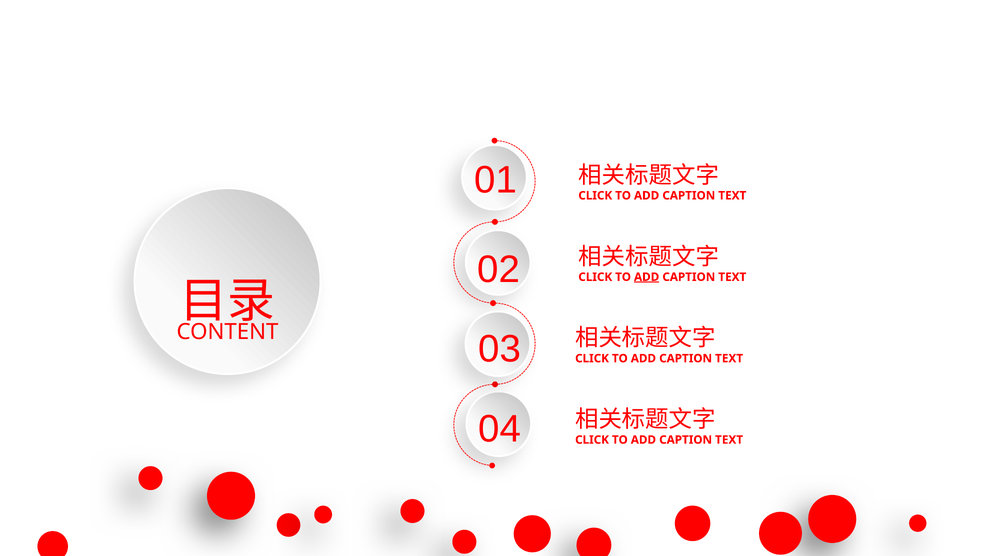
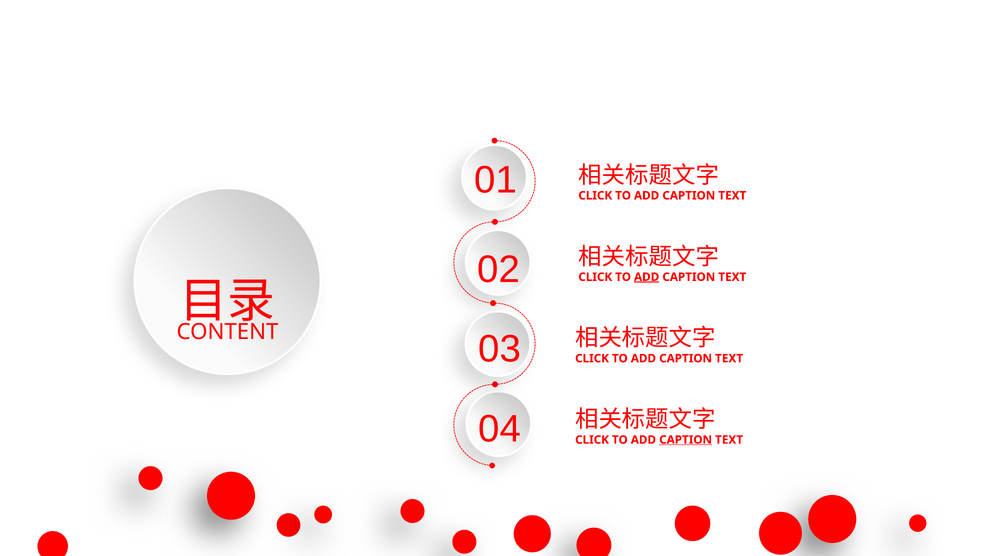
CAPTION at (686, 440) underline: none -> present
